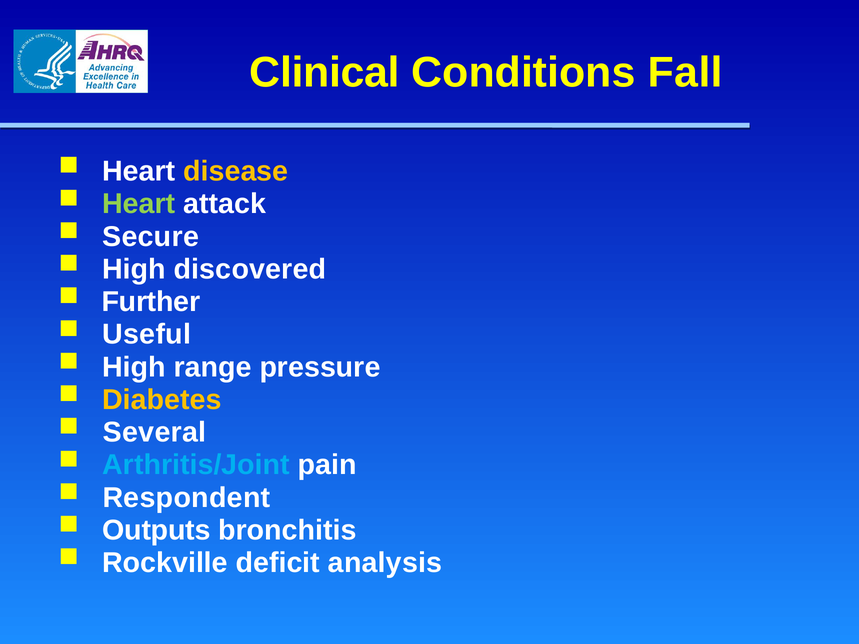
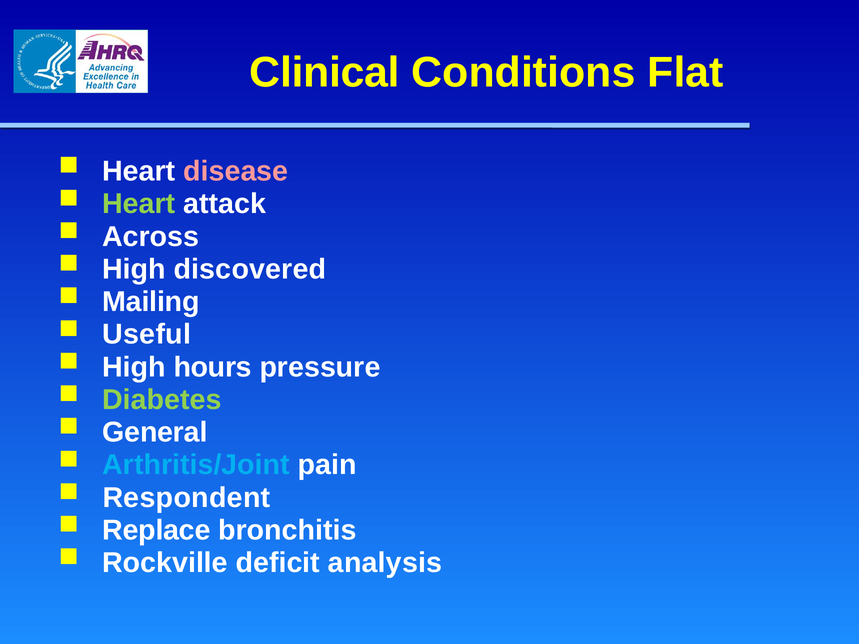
Fall: Fall -> Flat
disease colour: yellow -> pink
Secure: Secure -> Across
Further: Further -> Mailing
range: range -> hours
Diabetes colour: yellow -> light green
Several: Several -> General
Outputs: Outputs -> Replace
